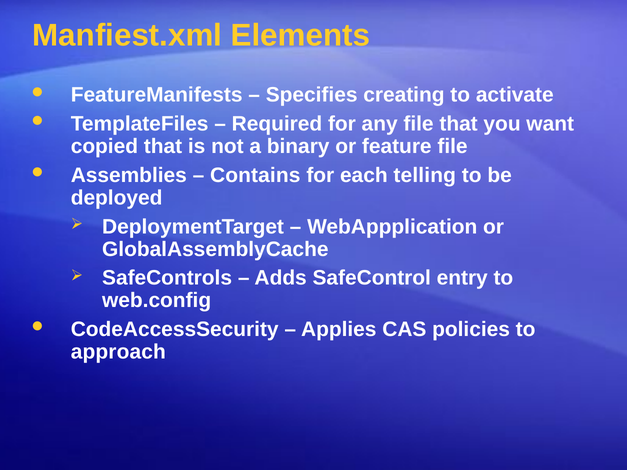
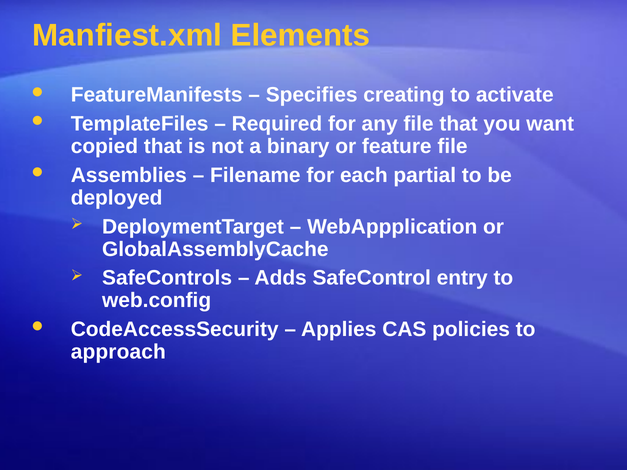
Contains: Contains -> Filename
telling: telling -> partial
